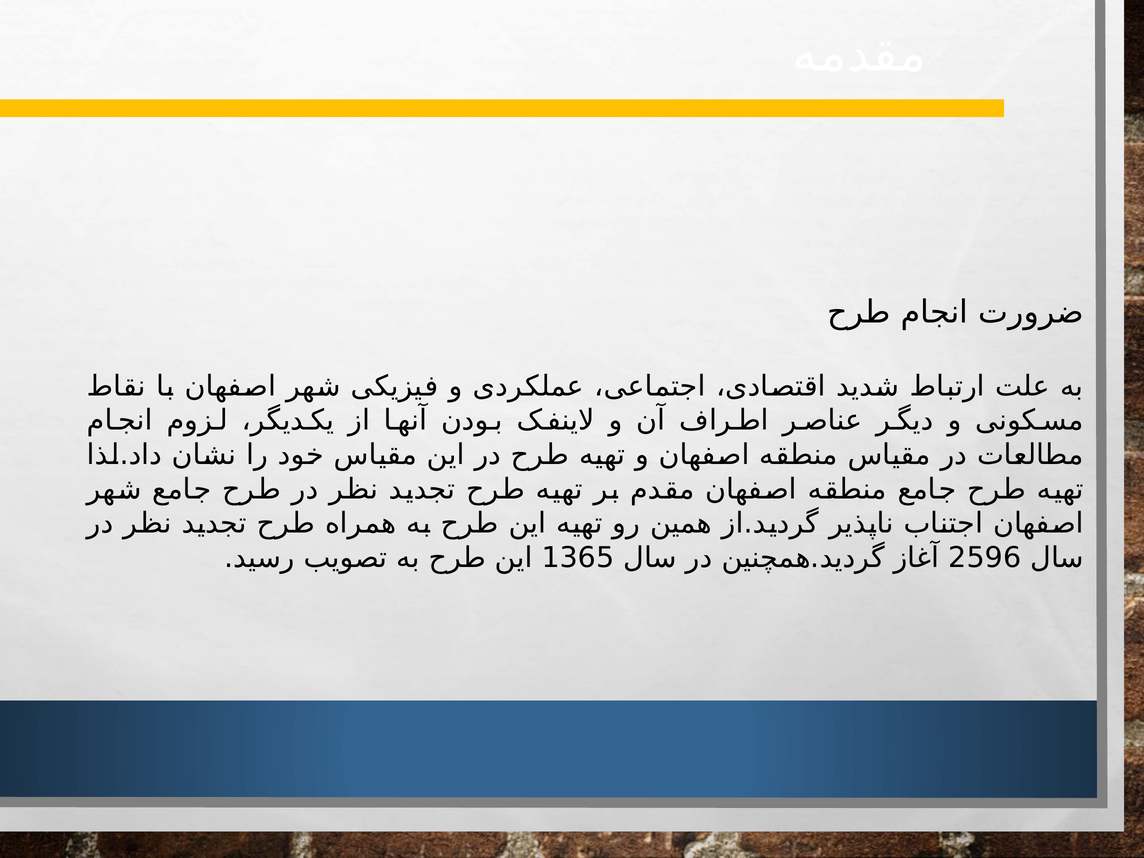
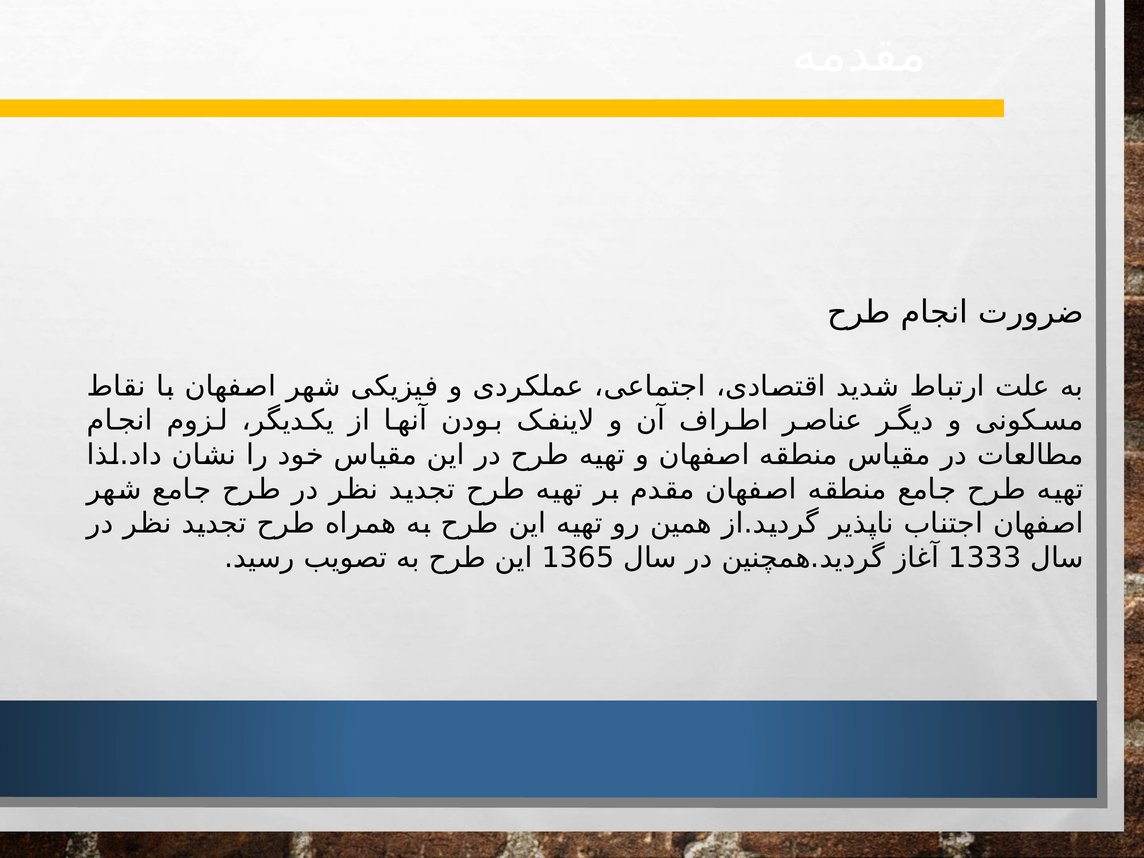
2596: 2596 -> 1333
